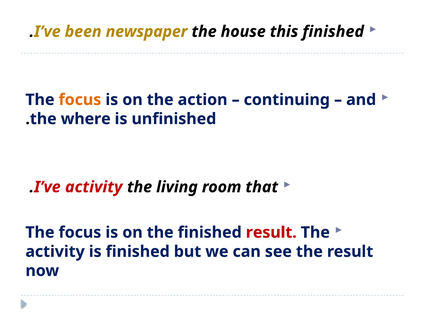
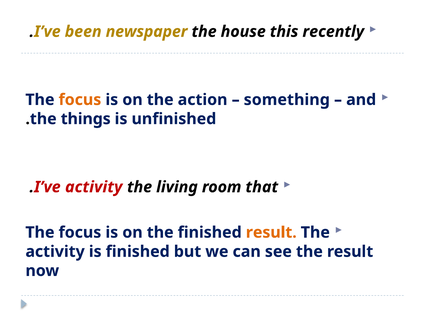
this finished: finished -> recently
continuing: continuing -> something
where: where -> things
result at (271, 232) colour: red -> orange
